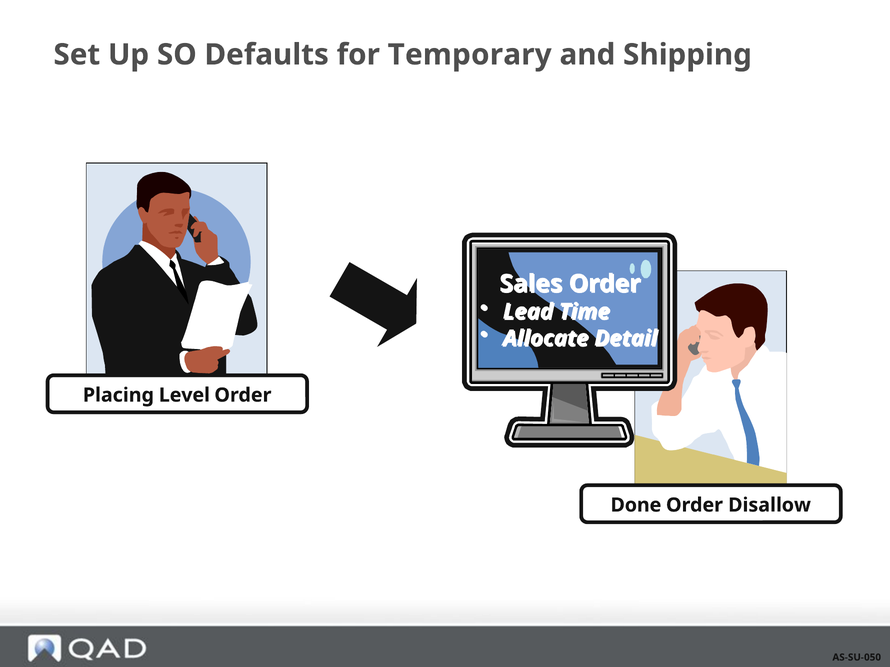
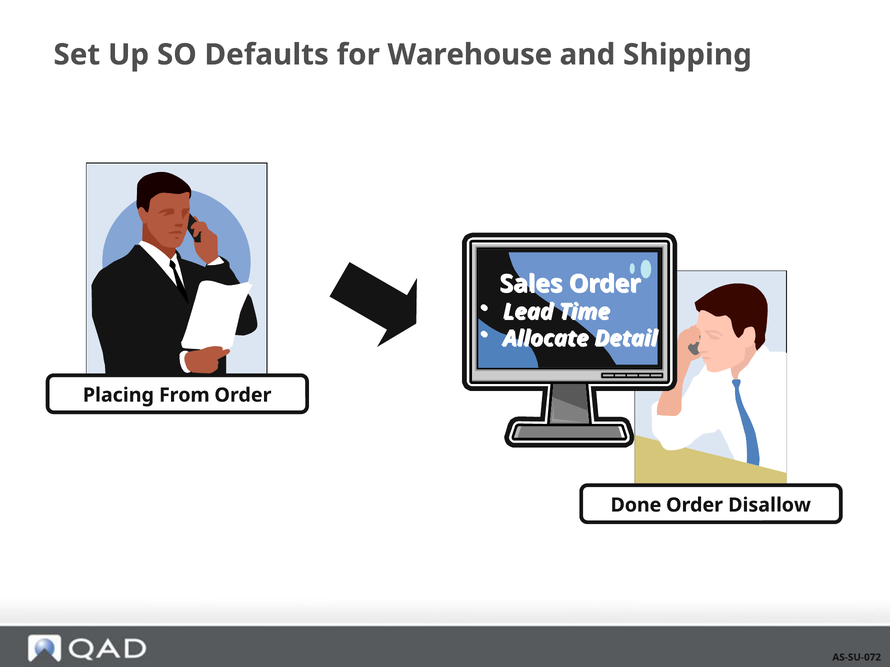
Temporary: Temporary -> Warehouse
Level: Level -> From
AS-SU-050: AS-SU-050 -> AS-SU-072
